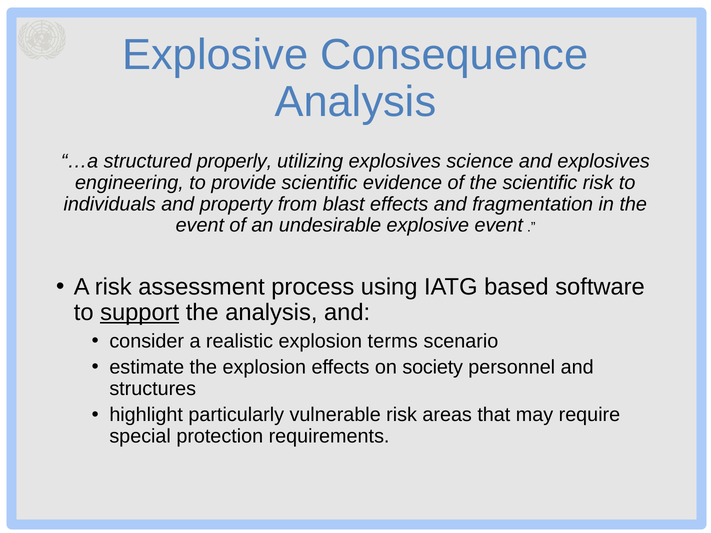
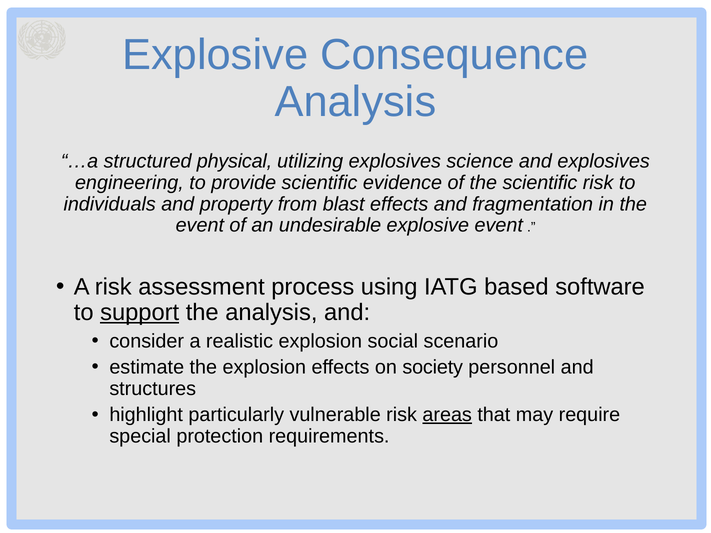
properly: properly -> physical
terms: terms -> social
areas underline: none -> present
